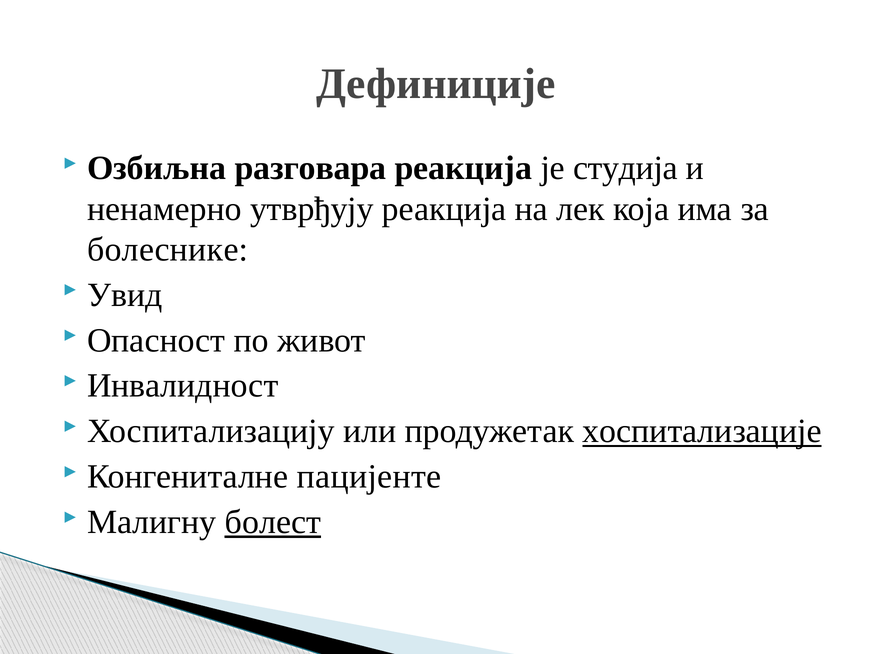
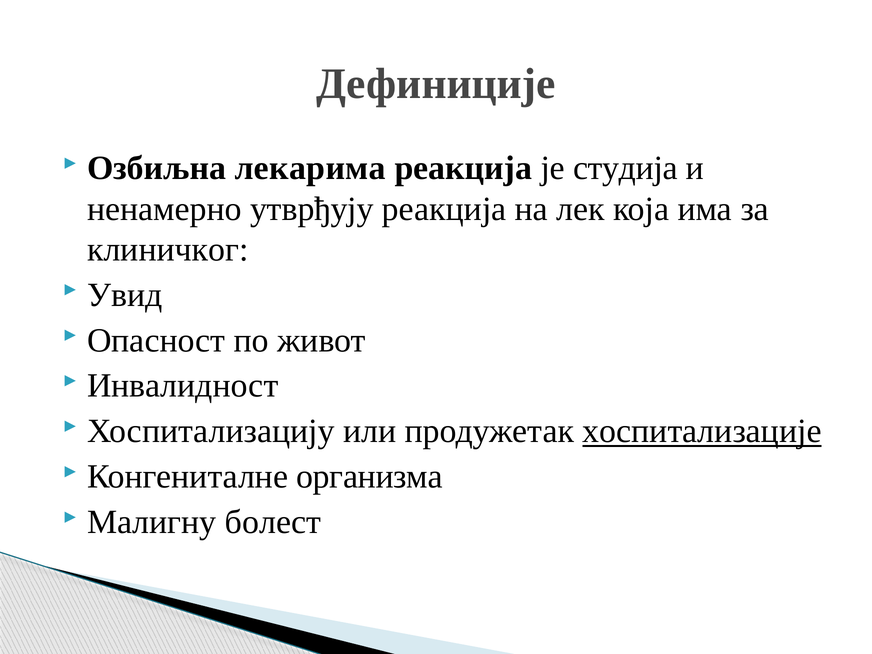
разговара: разговара -> лекарима
болеснике: болеснике -> клиничког
пацијенте: пацијенте -> организма
болест underline: present -> none
